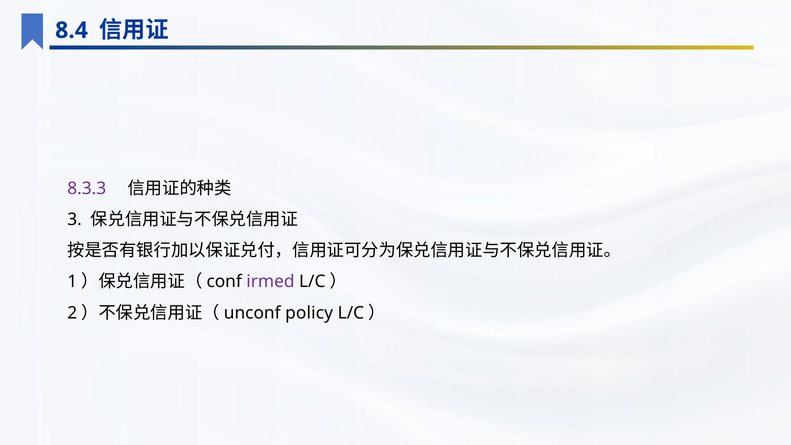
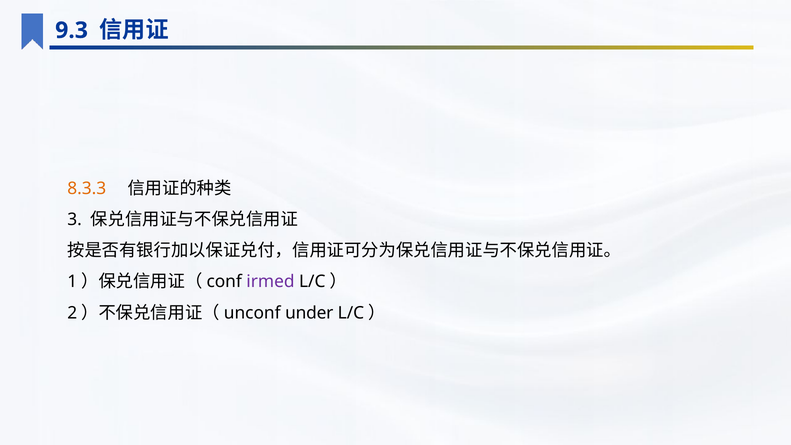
8.4: 8.4 -> 9.3
8.3.3 colour: purple -> orange
policy: policy -> under
